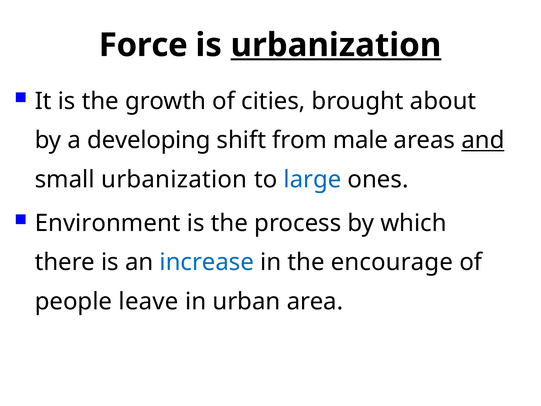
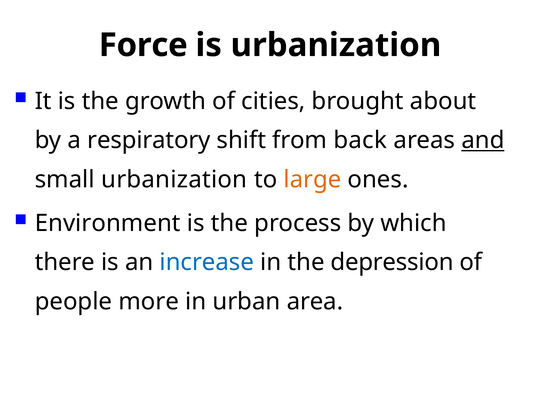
urbanization at (336, 45) underline: present -> none
developing: developing -> respiratory
male: male -> back
large colour: blue -> orange
encourage: encourage -> depression
leave: leave -> more
